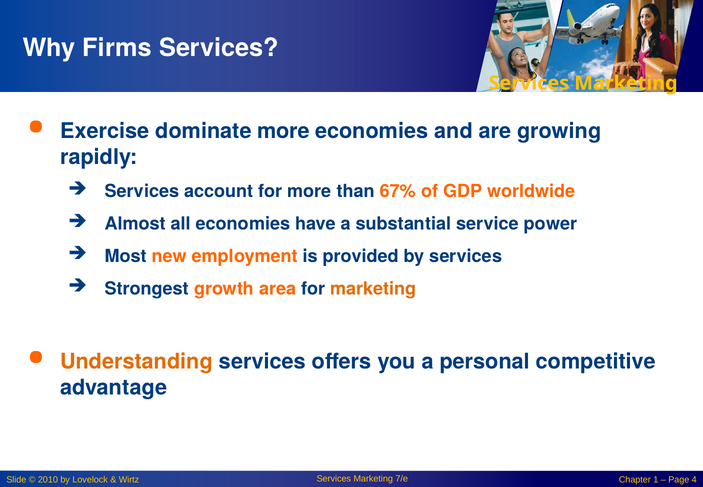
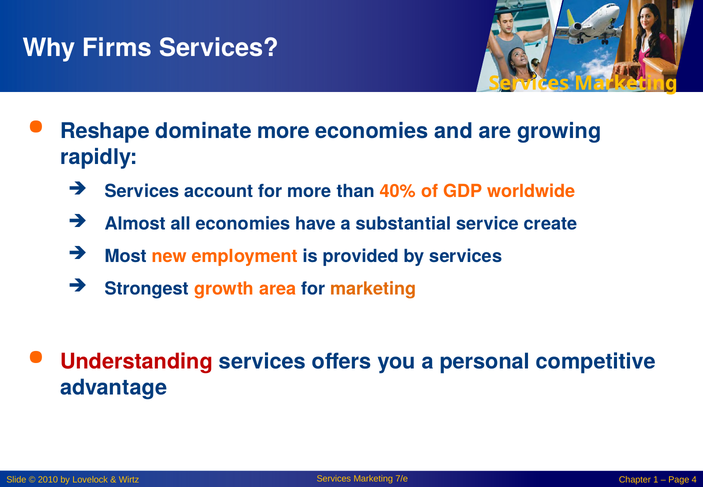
Exercise: Exercise -> Reshape
67%: 67% -> 40%
power: power -> create
Understanding colour: orange -> red
